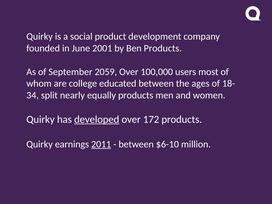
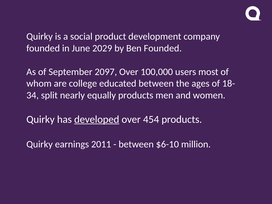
2001: 2001 -> 2029
Ben Products: Products -> Founded
2059: 2059 -> 2097
172: 172 -> 454
2011 underline: present -> none
